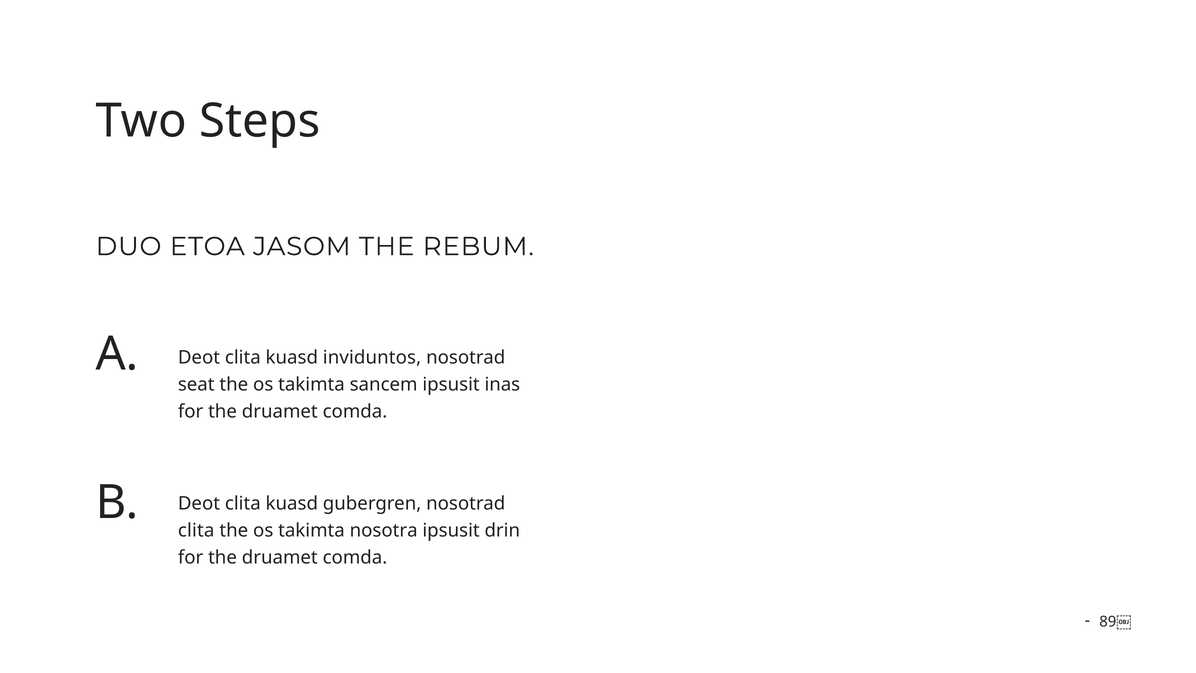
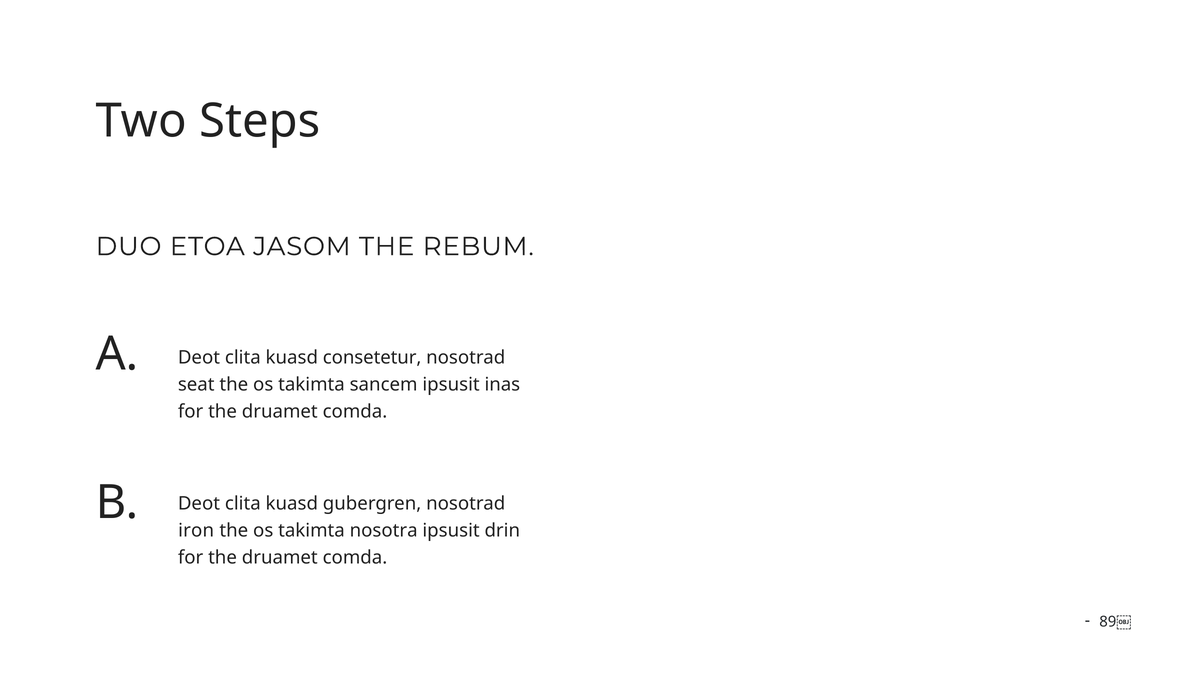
inviduntos: inviduntos -> consetetur
clita at (196, 530): clita -> iron
